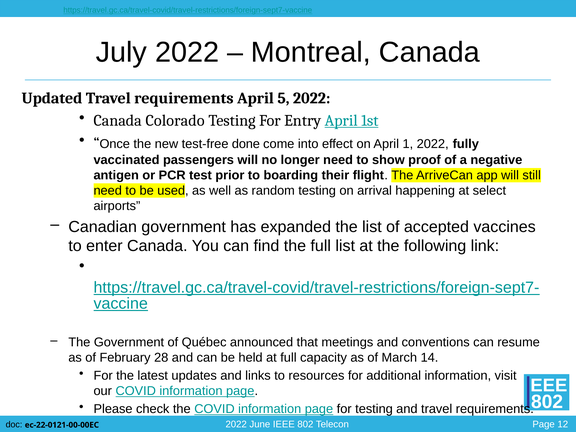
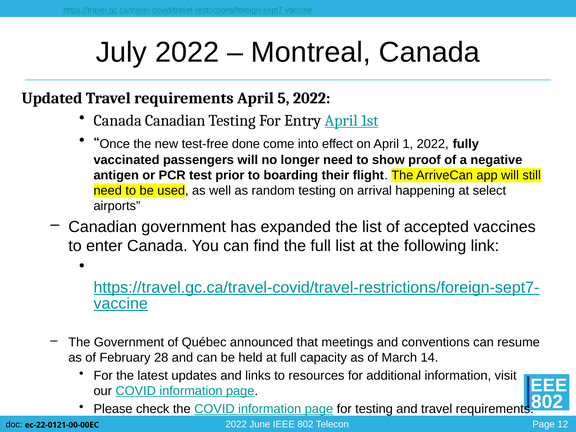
Canada Colorado: Colorado -> Canadian
